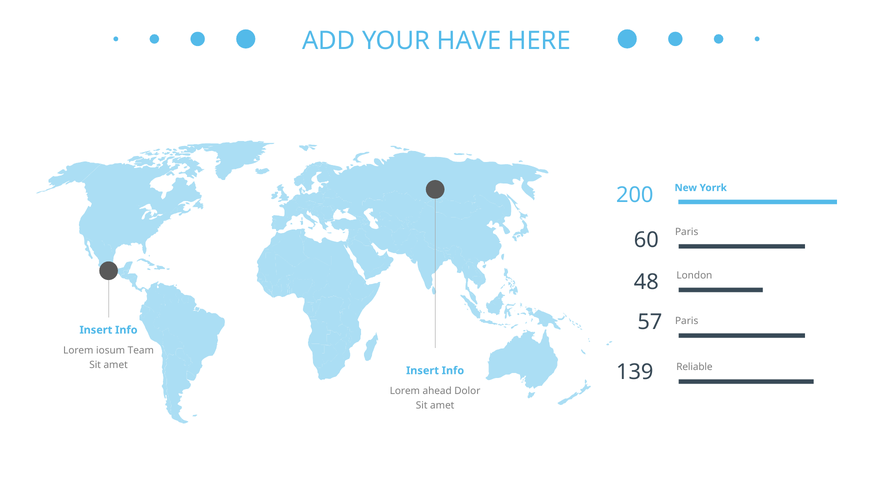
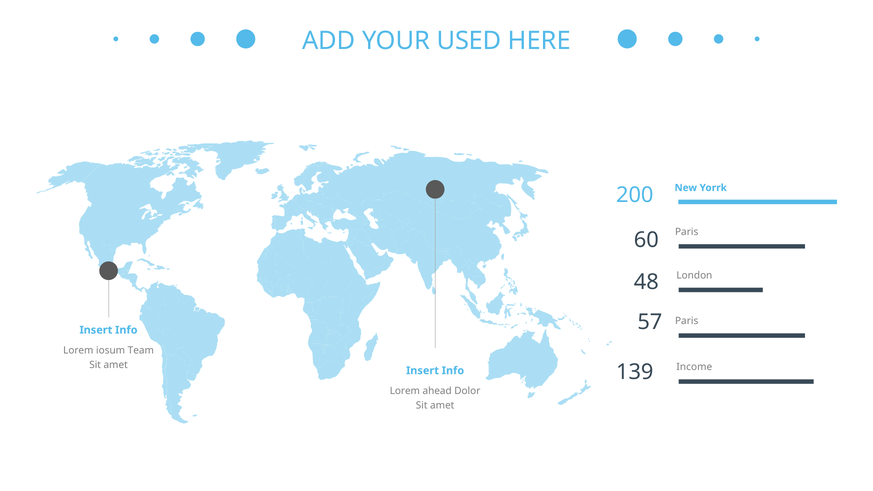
HAVE: HAVE -> USED
Reliable: Reliable -> Income
